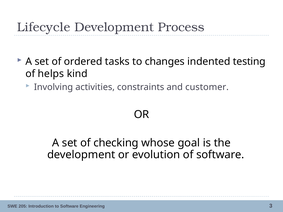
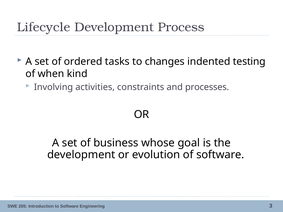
helps: helps -> when
customer: customer -> processes
checking: checking -> business
